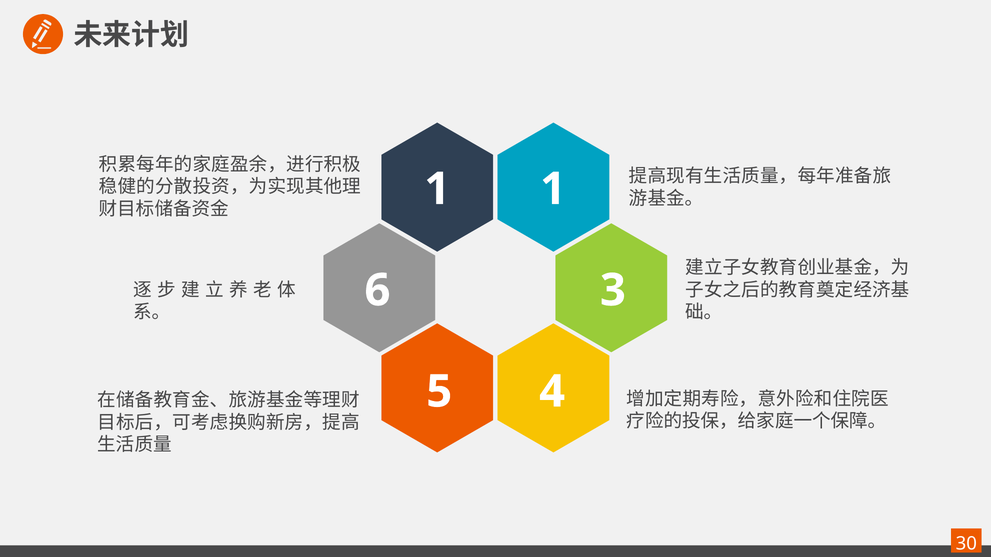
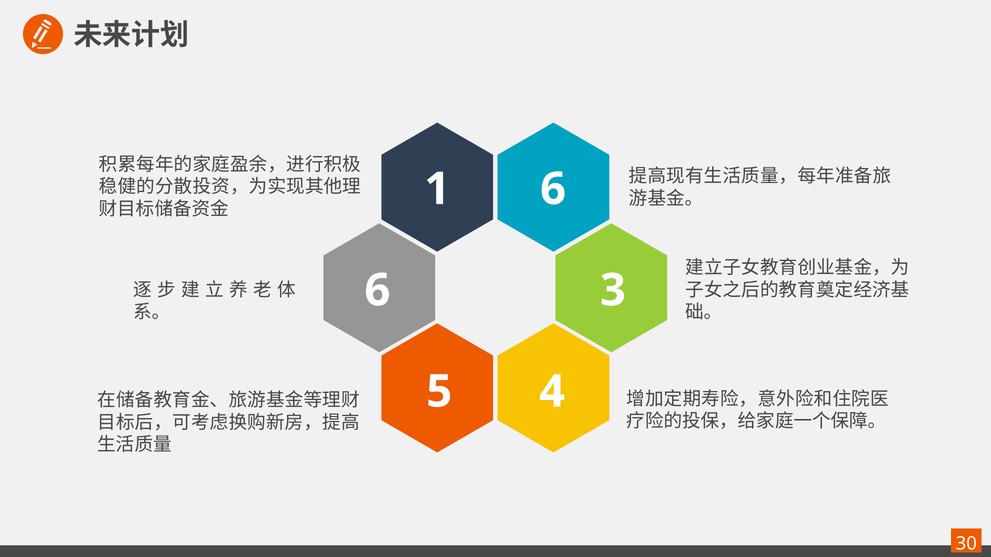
1 1: 1 -> 6
